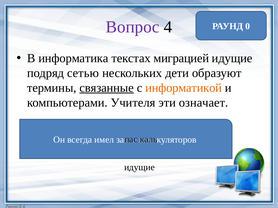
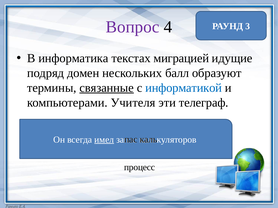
0: 0 -> 3
сетью: сетью -> домен
дети: дети -> балл
информатикой colour: orange -> blue
означает: означает -> телеграф
имел underline: none -> present
идущие at (140, 168): идущие -> процесс
